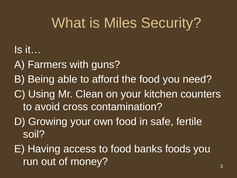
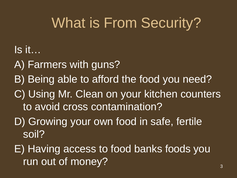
Miles: Miles -> From
